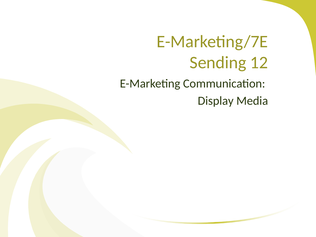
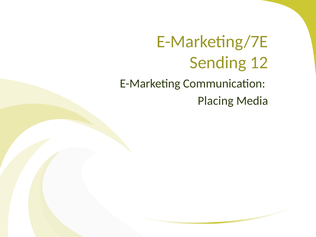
Display: Display -> Placing
